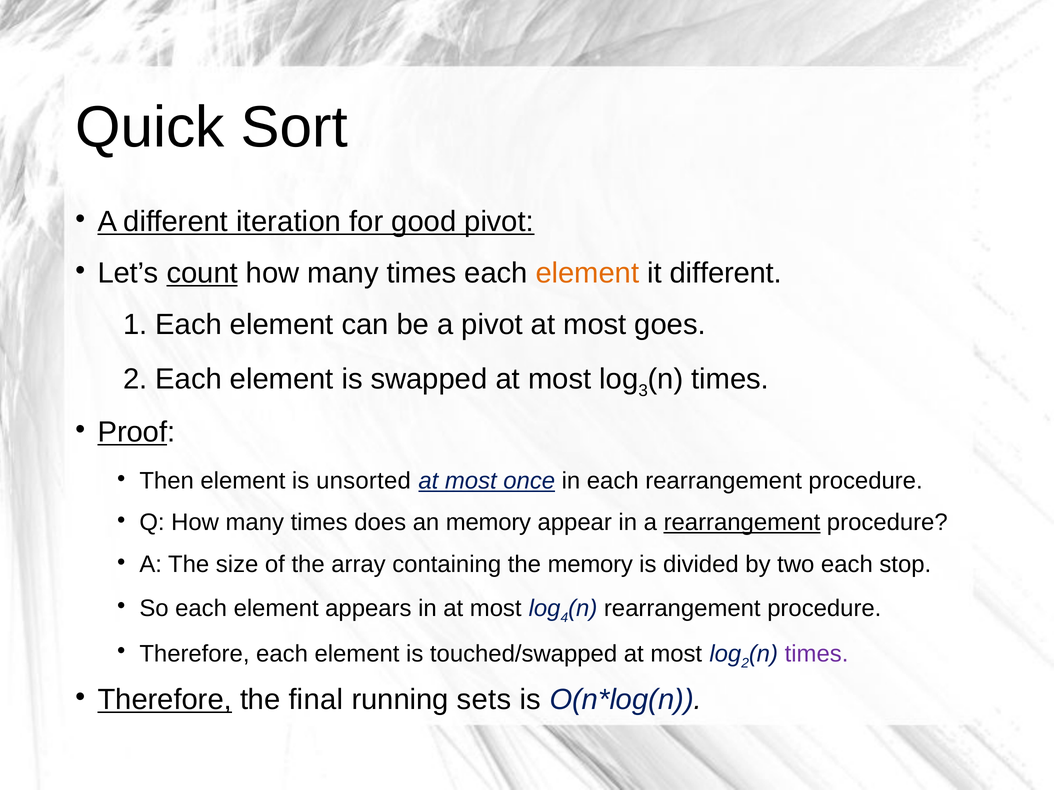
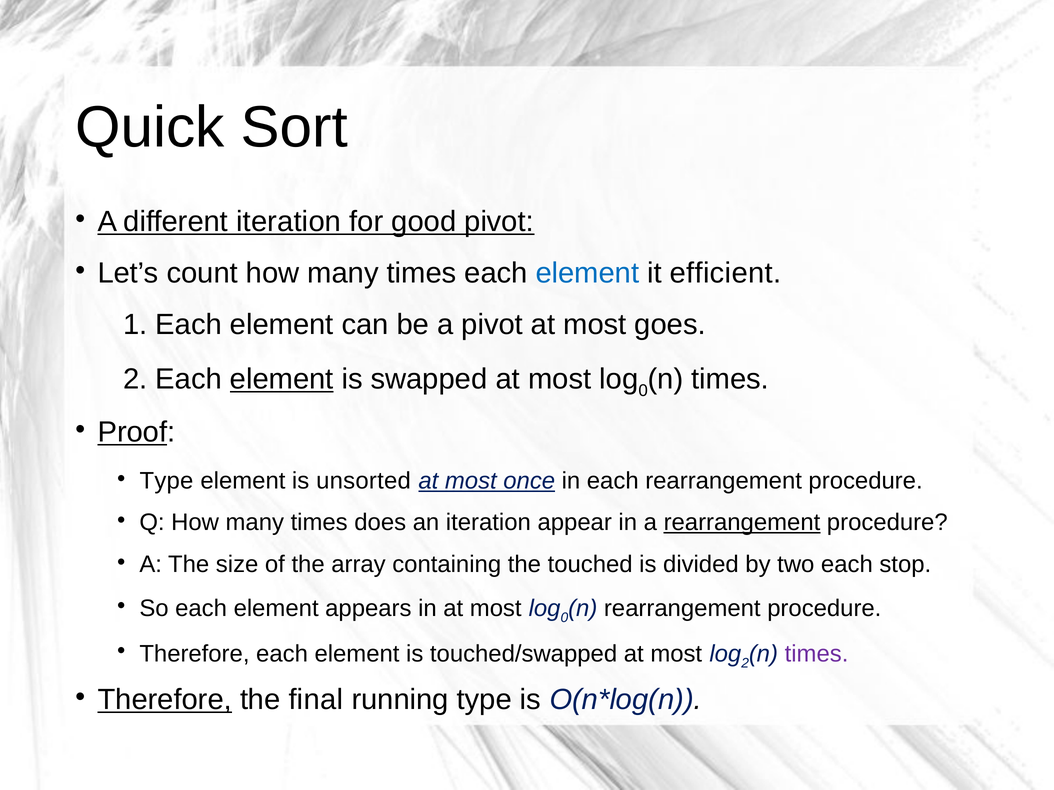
count underline: present -> none
element at (587, 273) colour: orange -> blue
it different: different -> efficient
element at (282, 379) underline: none -> present
3 at (643, 391): 3 -> 0
Then at (167, 481): Then -> Type
an memory: memory -> iteration
the memory: memory -> touched
4 at (564, 618): 4 -> 0
running sets: sets -> type
